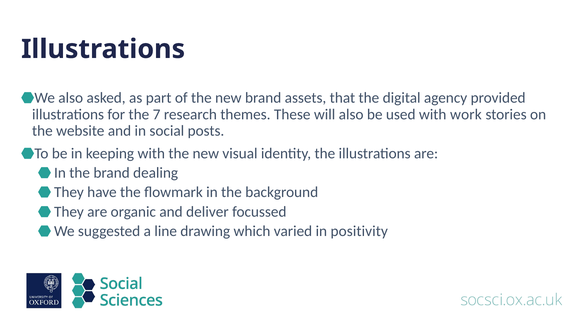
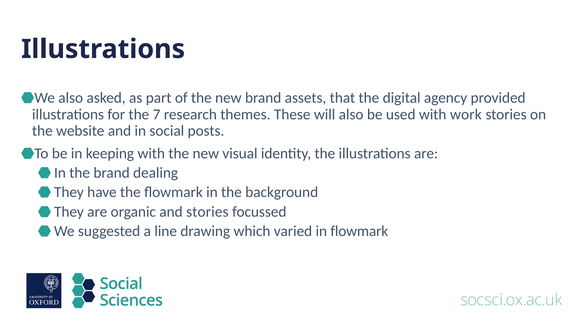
and deliver: deliver -> stories
in positivity: positivity -> flowmark
